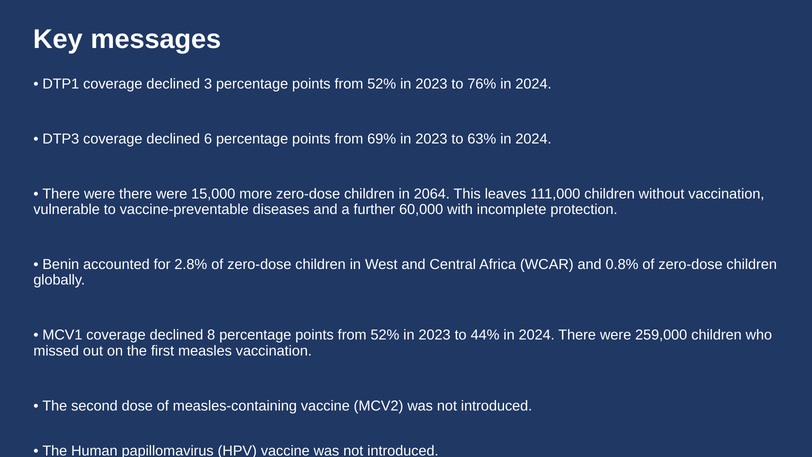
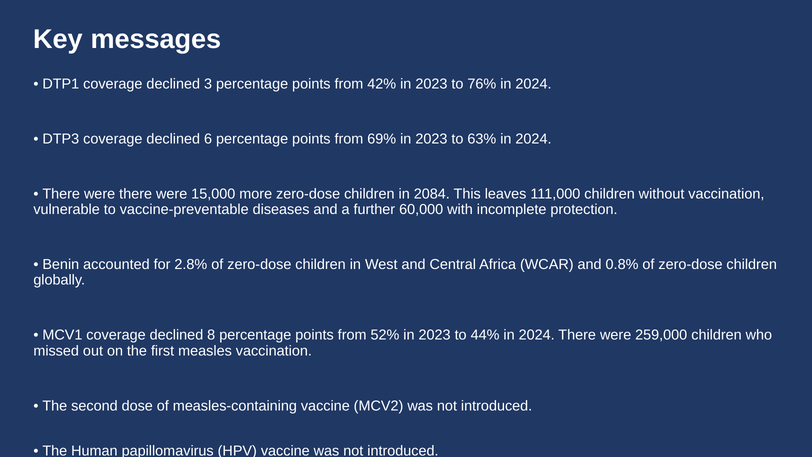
52% at (382, 84): 52% -> 42%
2064: 2064 -> 2084
